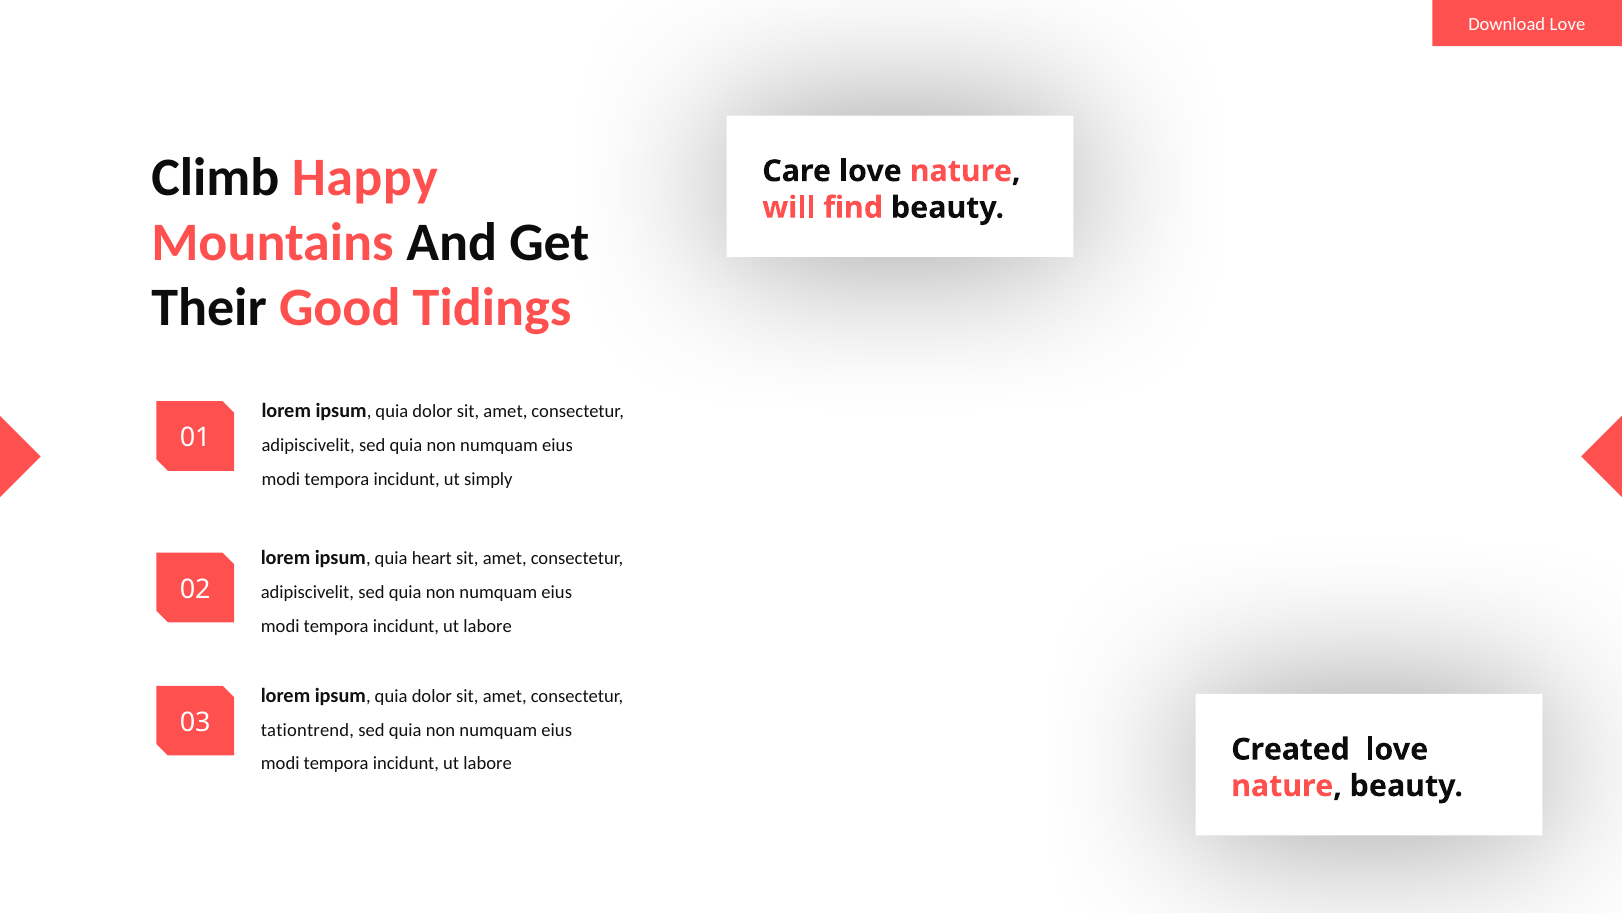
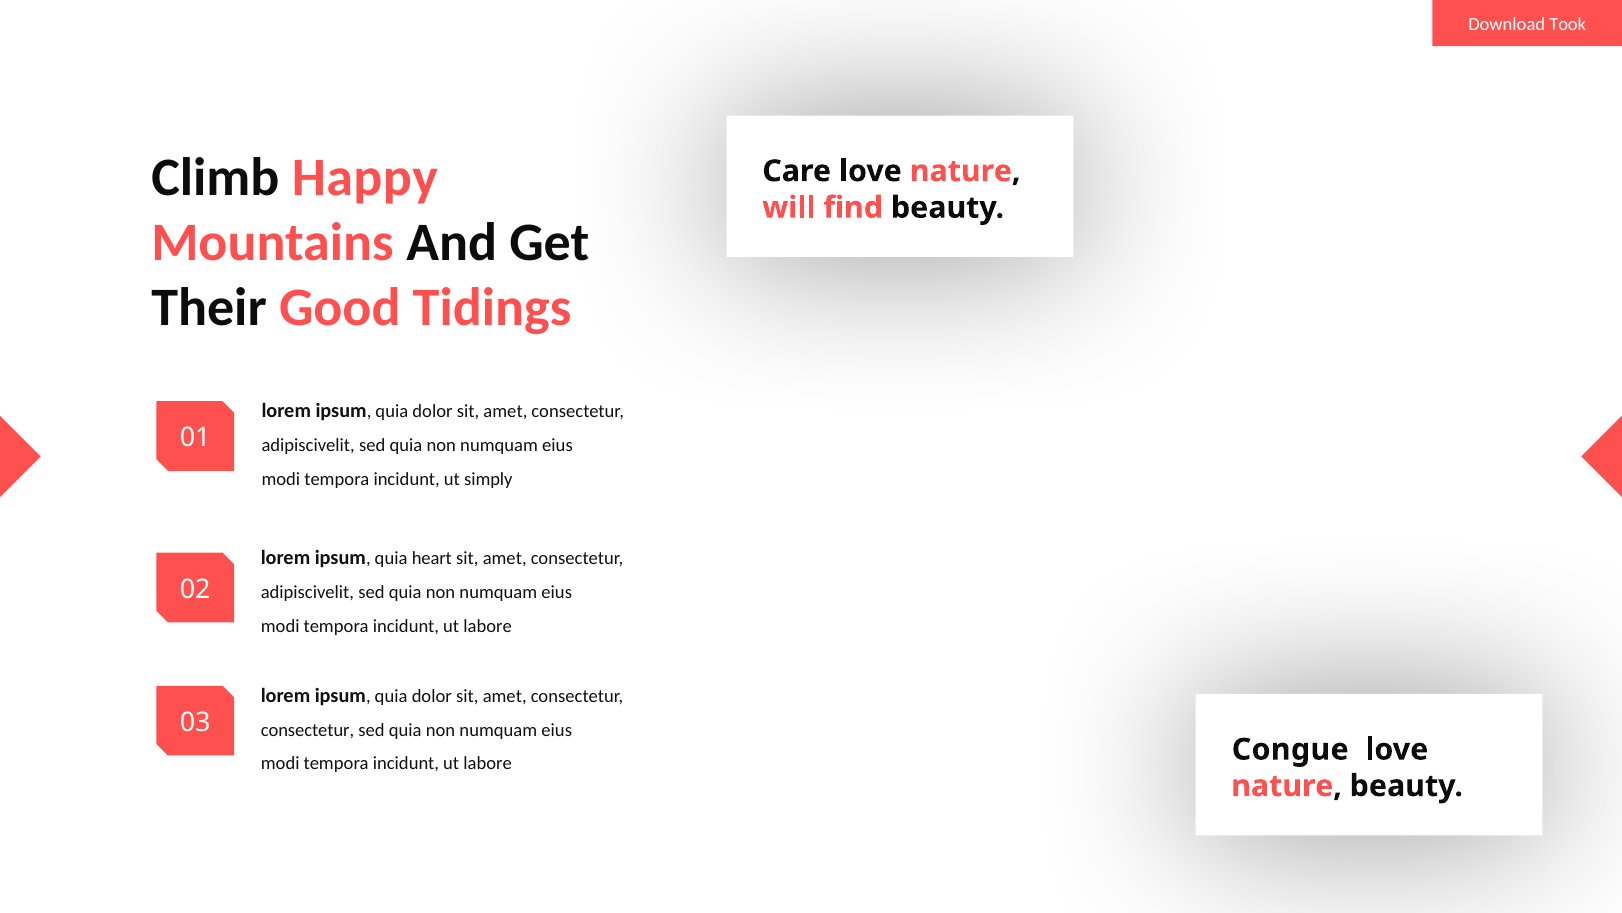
Download Love: Love -> Took
tationtrend at (307, 730): tationtrend -> consectetur
Created: Created -> Congue
